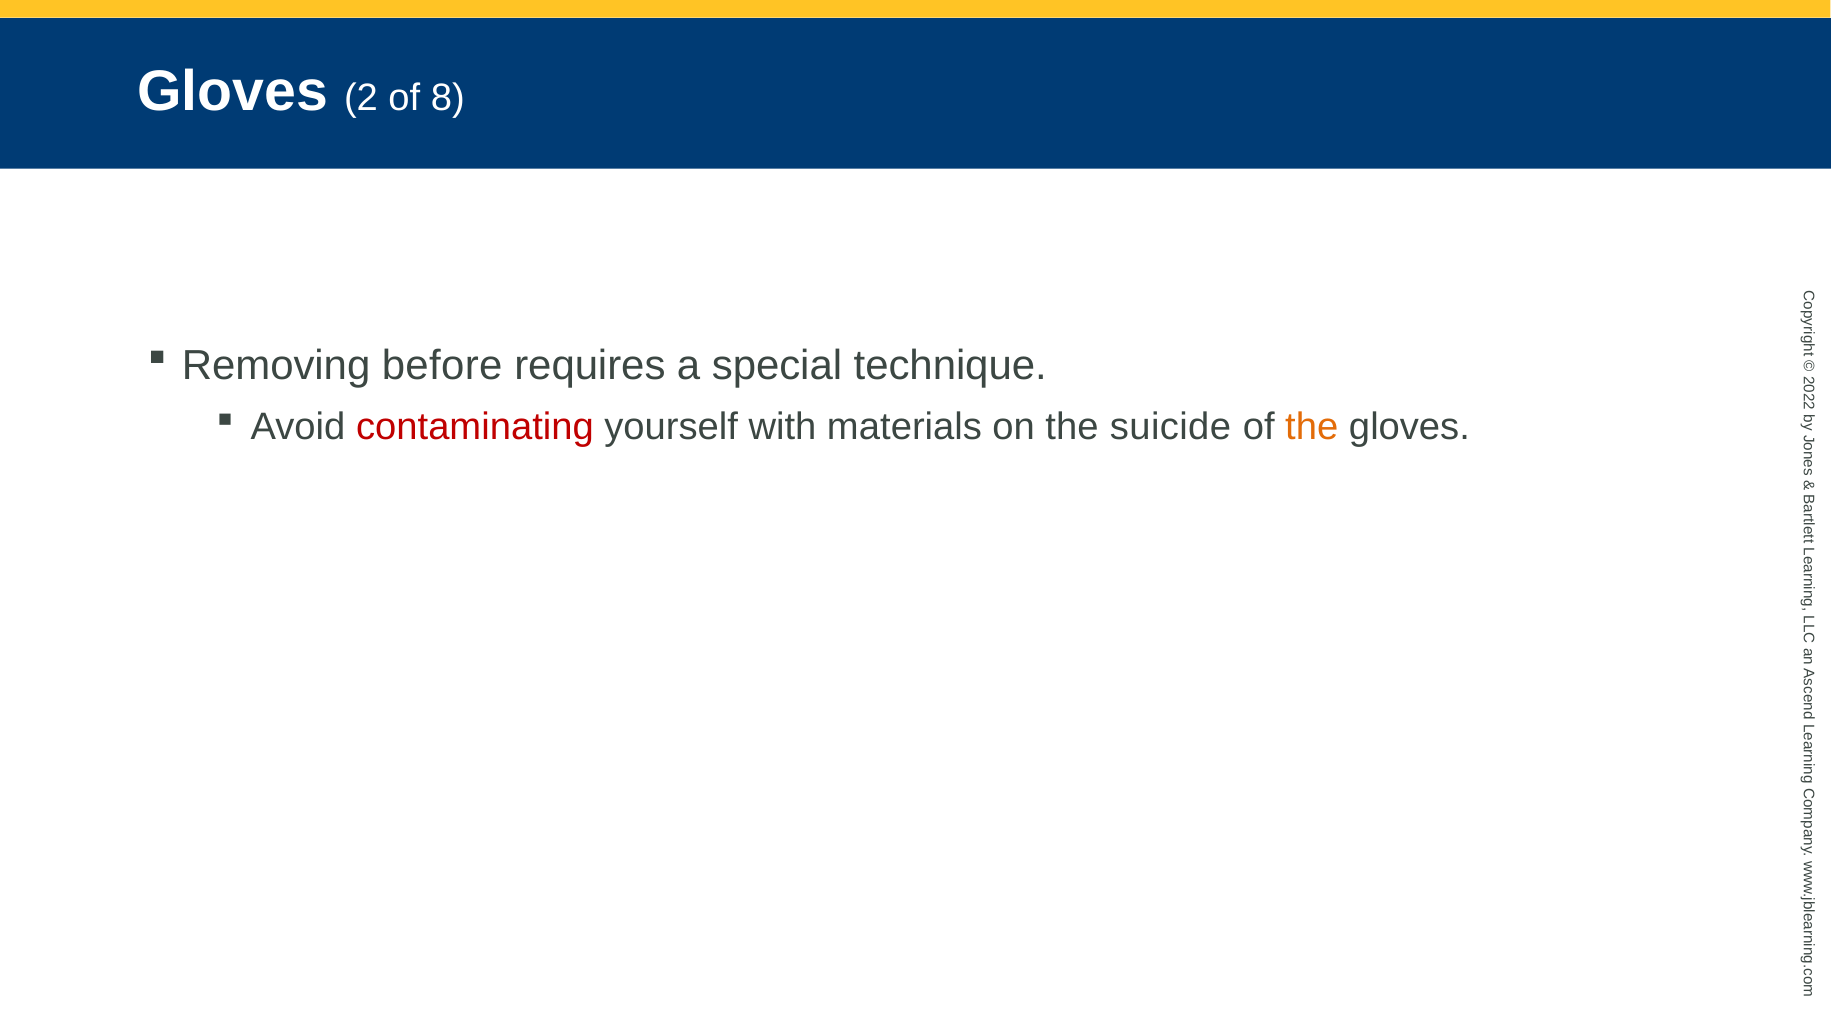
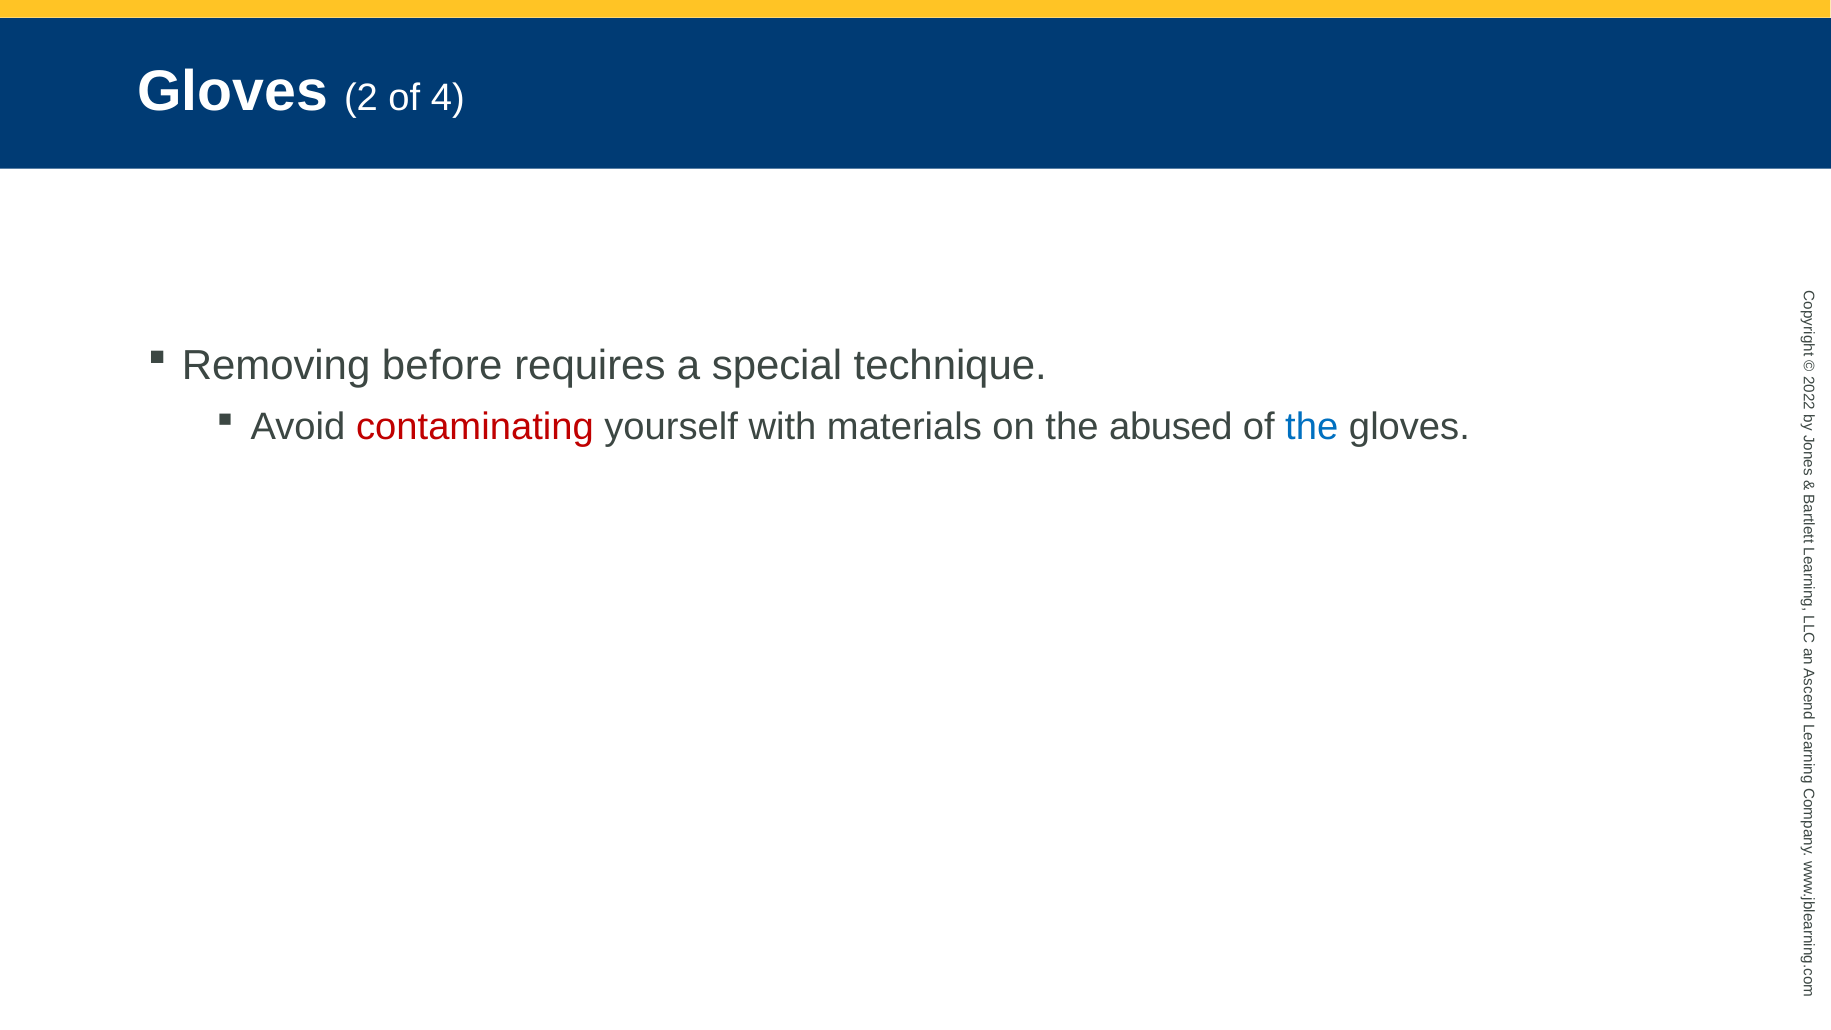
8: 8 -> 4
suicide: suicide -> abused
the at (1312, 427) colour: orange -> blue
